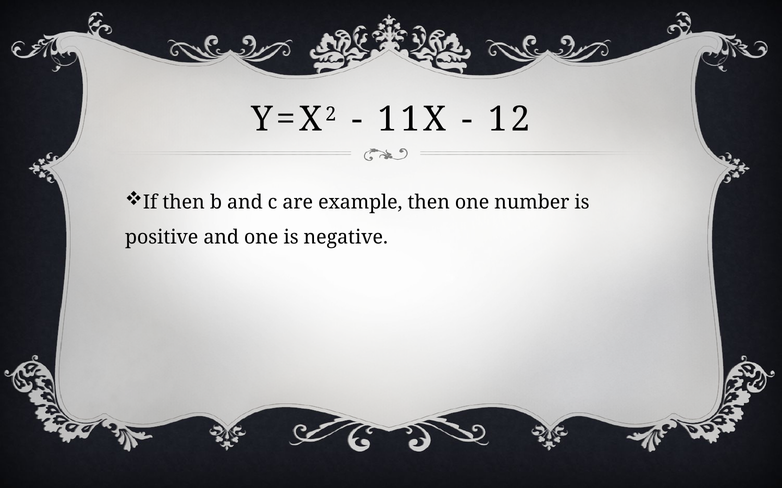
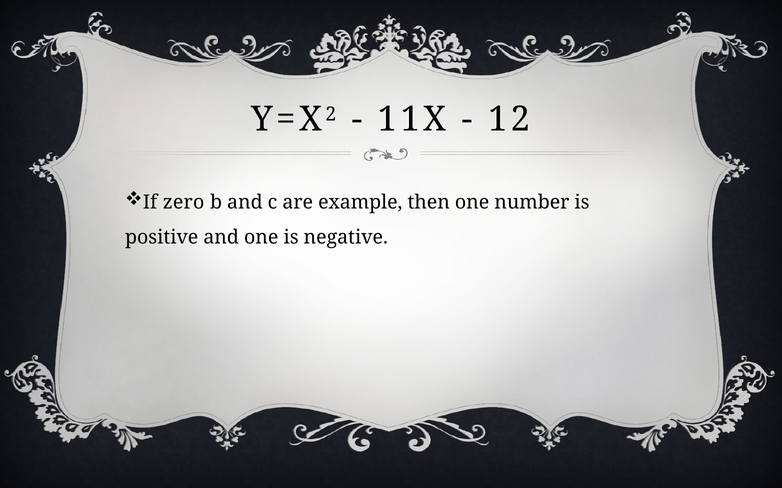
If then: then -> zero
